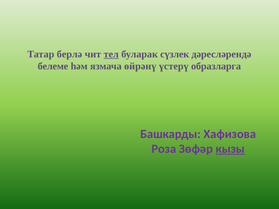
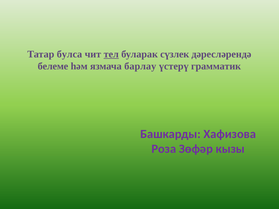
берлә: берлә -> булса
өйрәнү: өйрәнү -> барлау
образларга: образларга -> грамматик
кызы underline: present -> none
